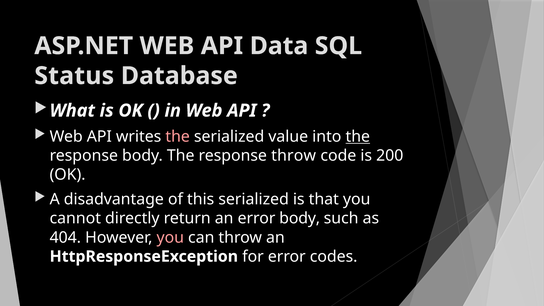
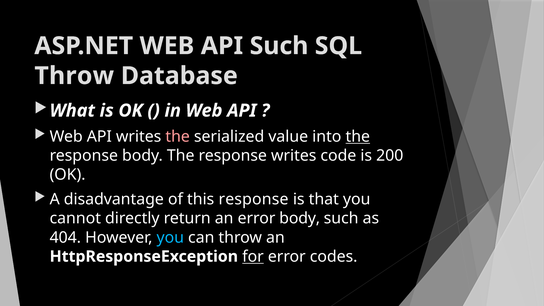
API Data: Data -> Such
Status at (74, 76): Status -> Throw
response throw: throw -> writes
this serialized: serialized -> response
you at (170, 237) colour: pink -> light blue
for underline: none -> present
